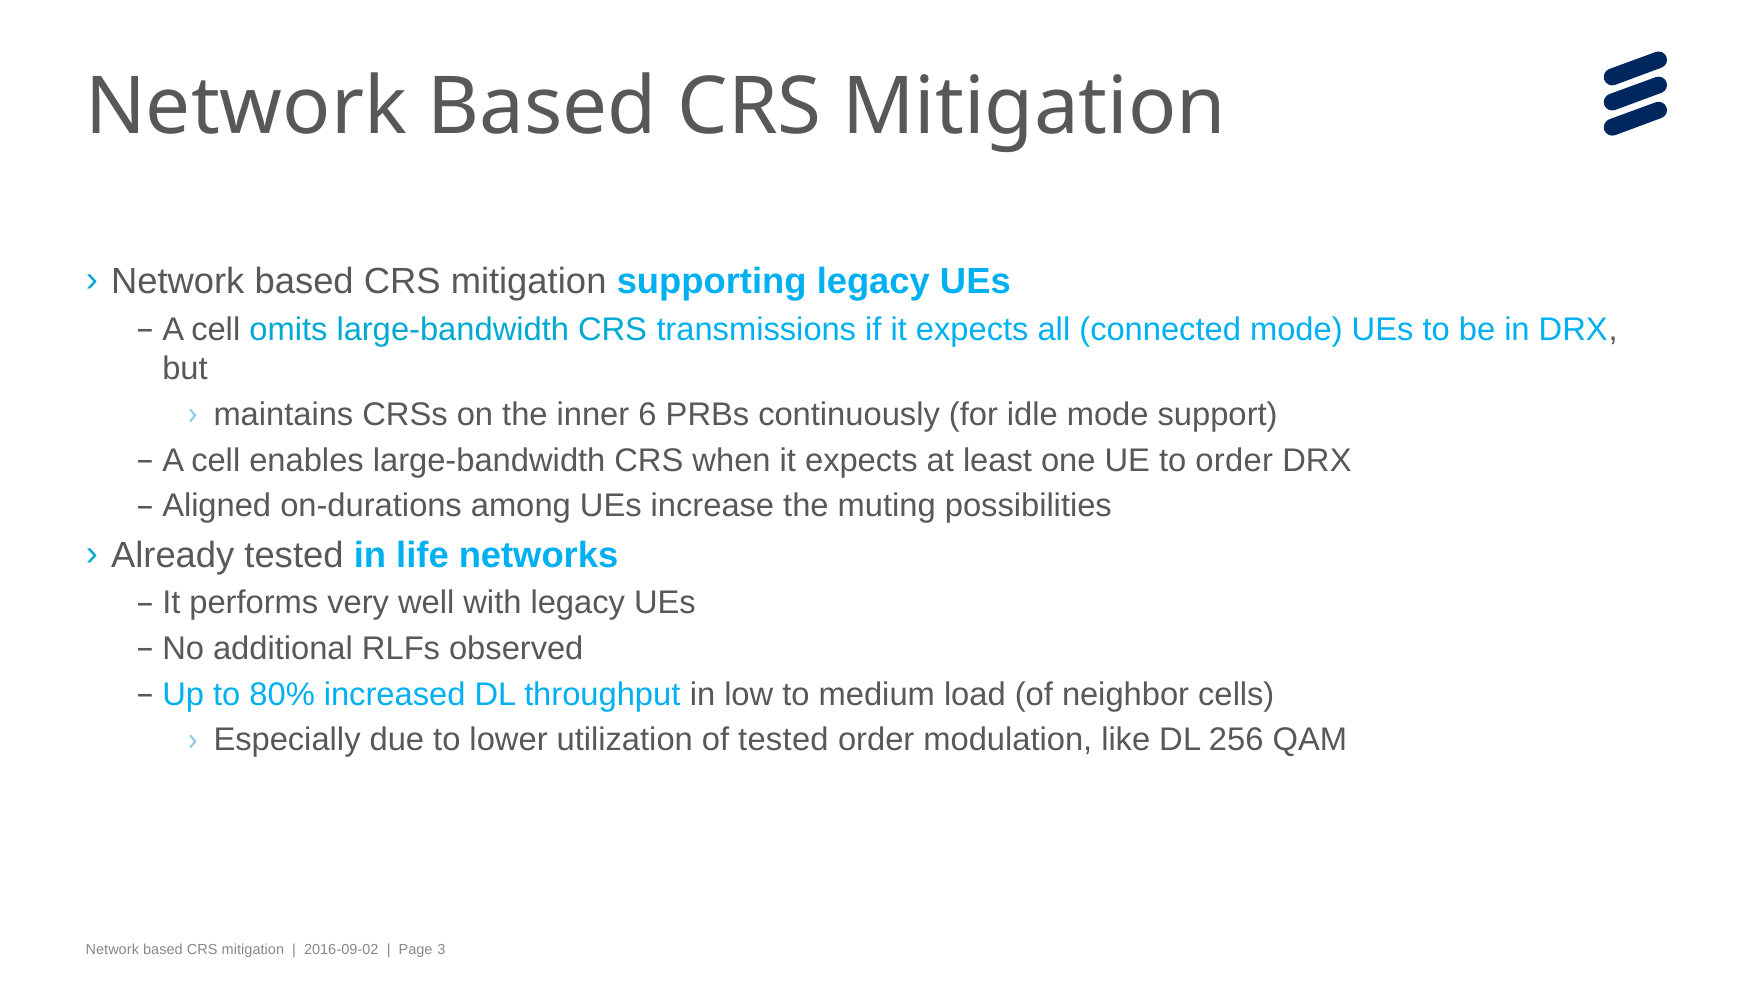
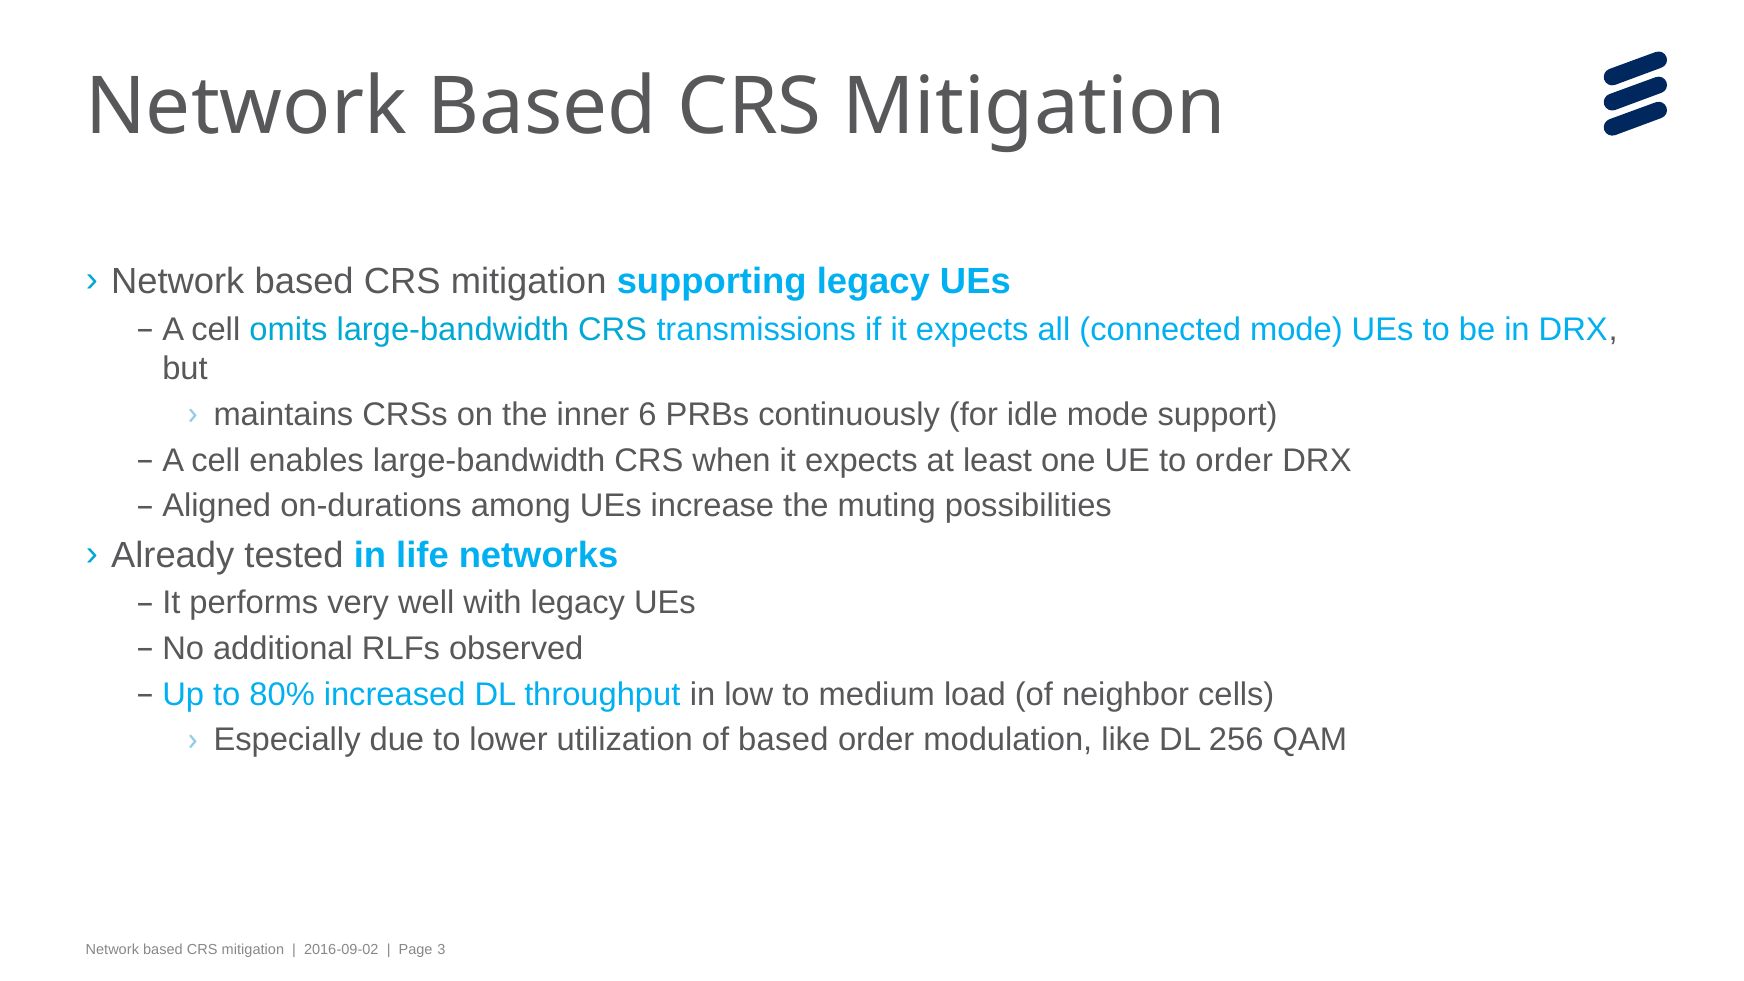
of tested: tested -> based
